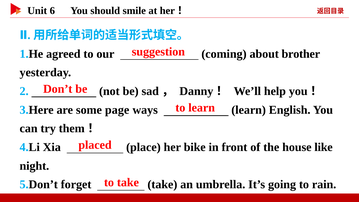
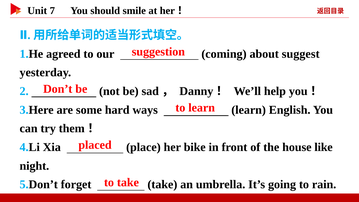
6: 6 -> 7
brother: brother -> suggest
page: page -> hard
